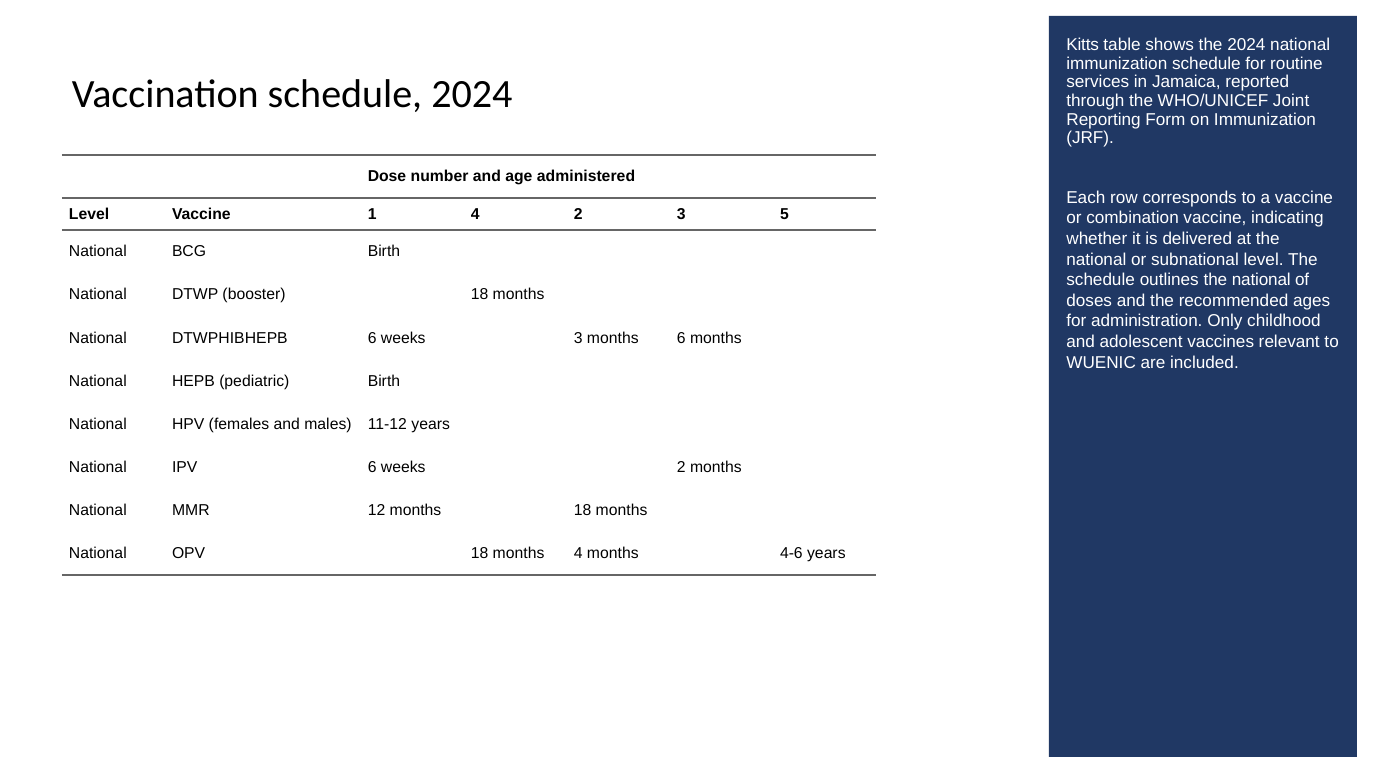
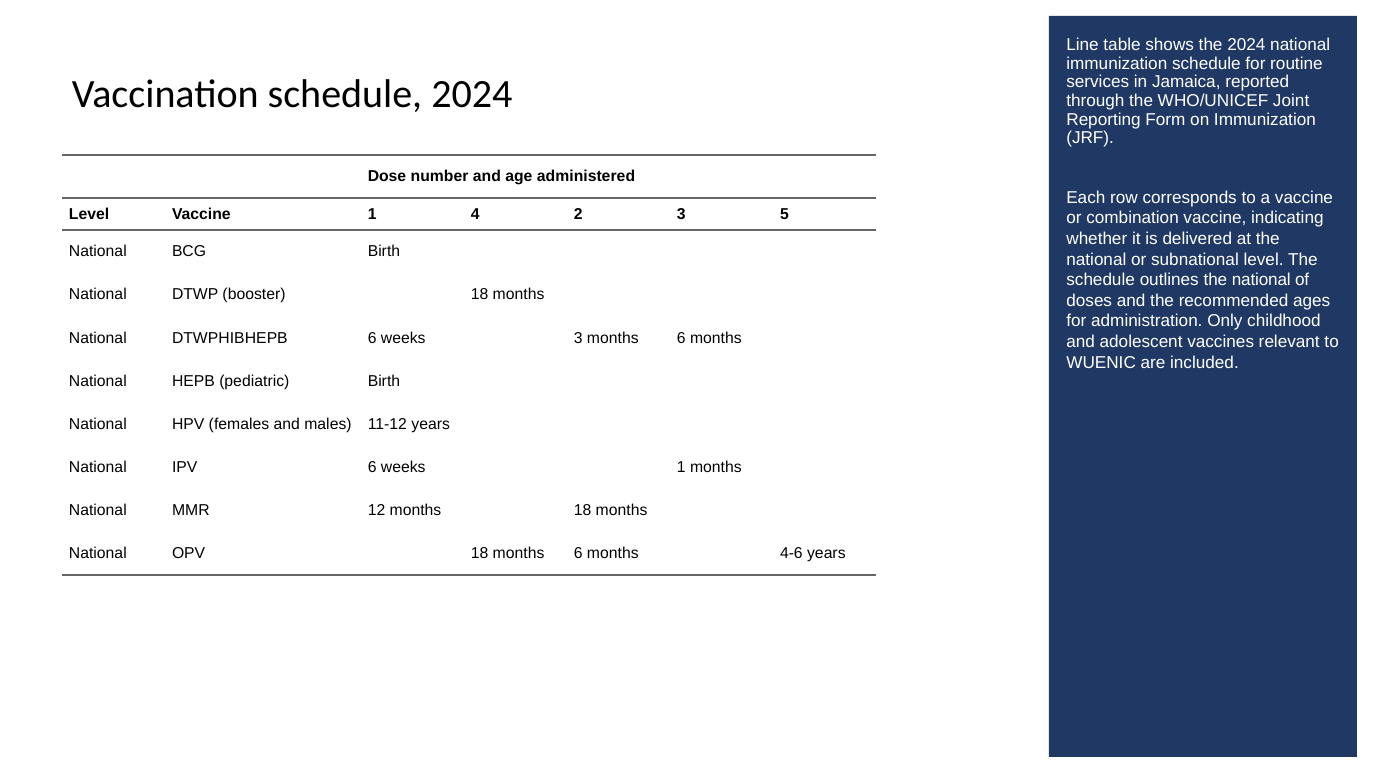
Kitts: Kitts -> Line
weeks 2: 2 -> 1
18 months 4: 4 -> 6
